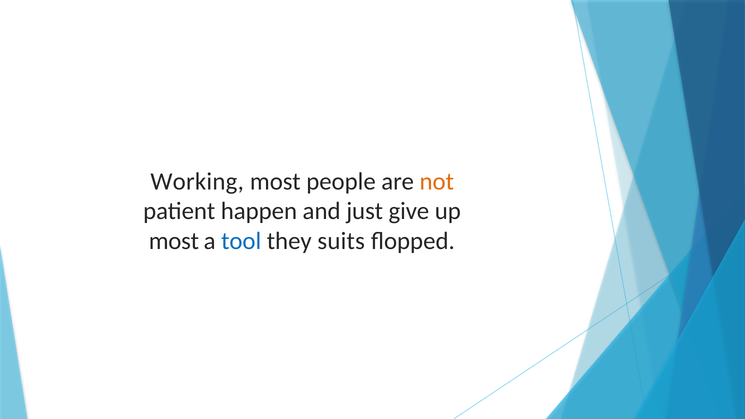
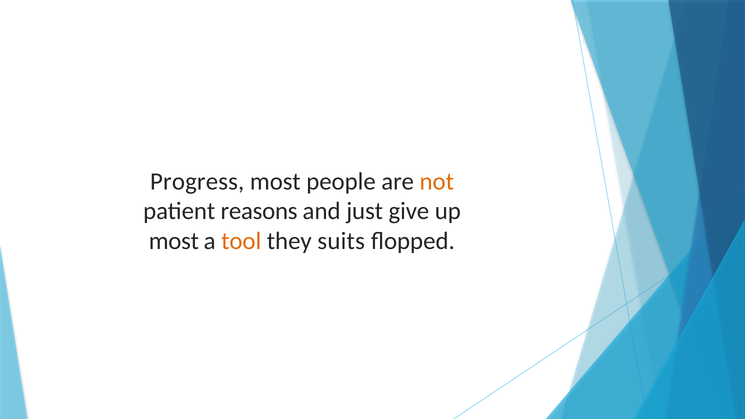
Working: Working -> Progress
happen: happen -> reasons
tool colour: blue -> orange
